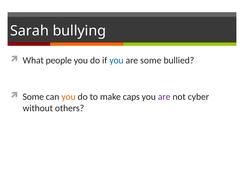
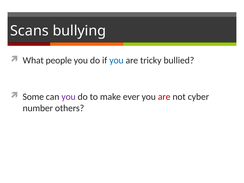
Sarah: Sarah -> Scans
are some: some -> tricky
you at (69, 97) colour: orange -> purple
caps: caps -> ever
are at (164, 97) colour: purple -> red
without: without -> number
